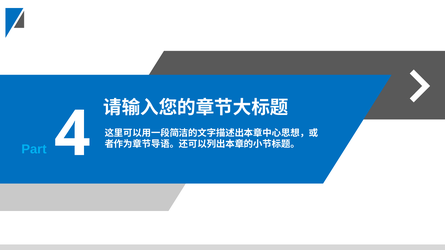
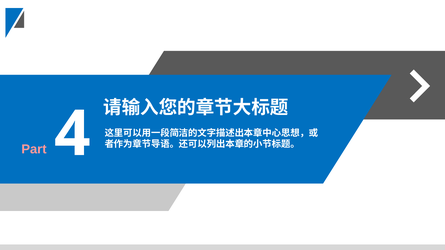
Part colour: light blue -> pink
